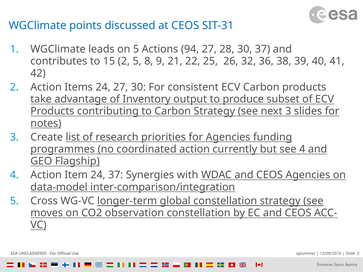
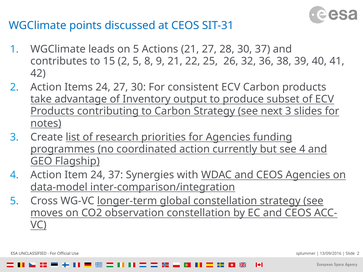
Actions 94: 94 -> 21
